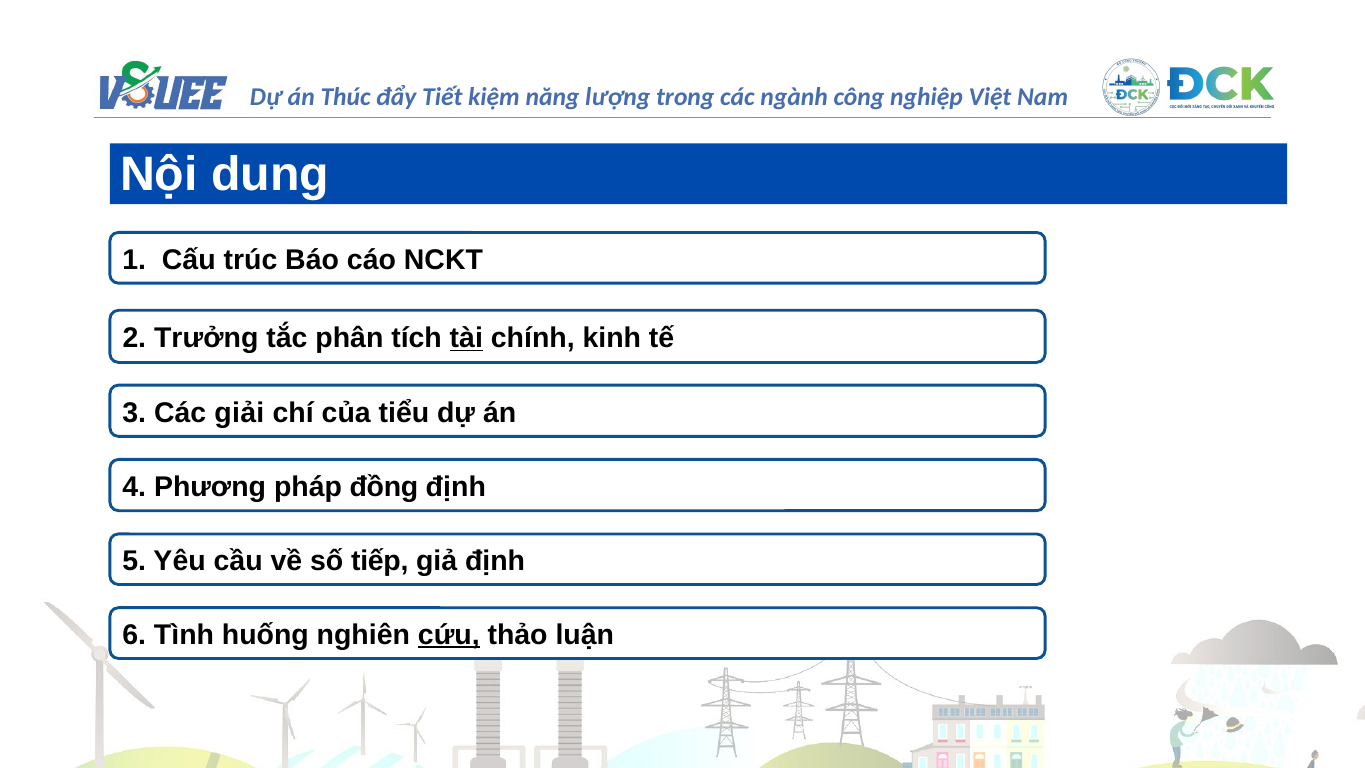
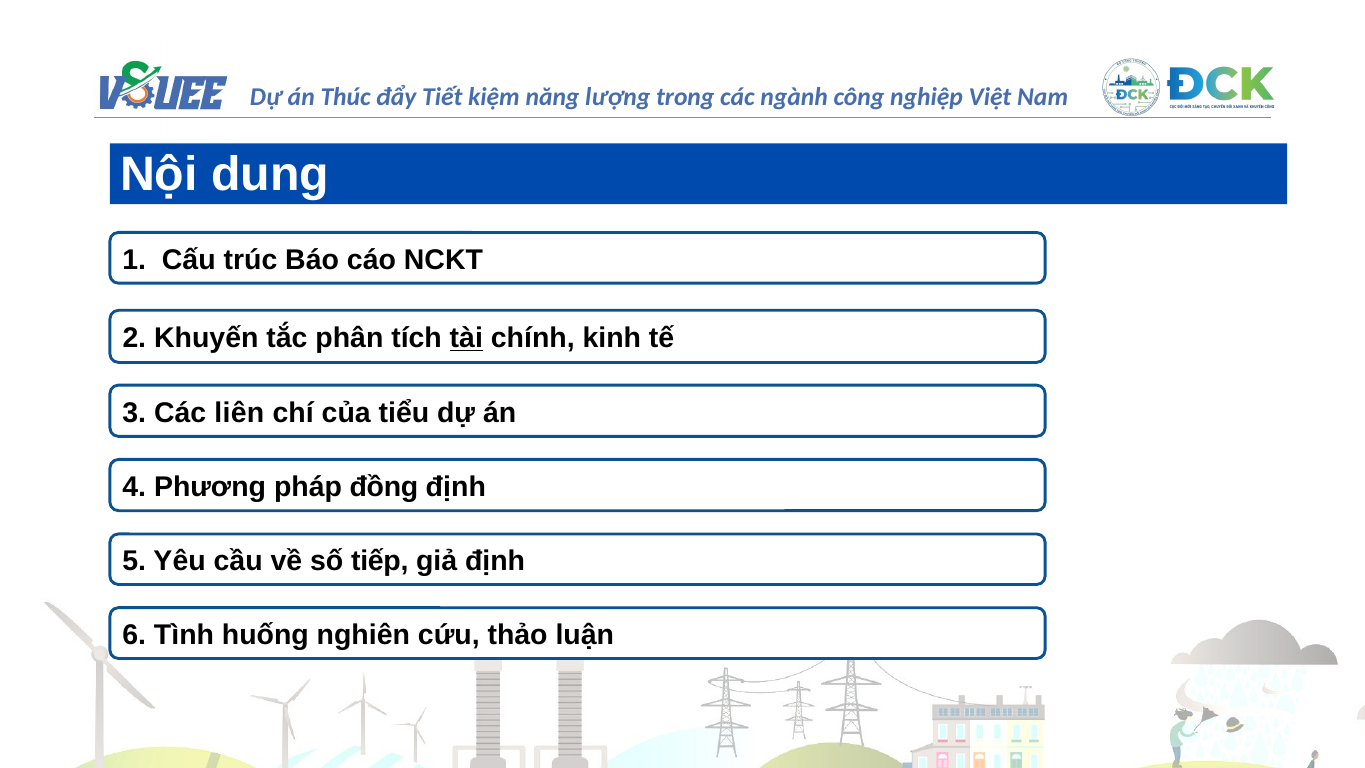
Trưởng: Trưởng -> Khuyến
giải: giải -> liên
cứu underline: present -> none
